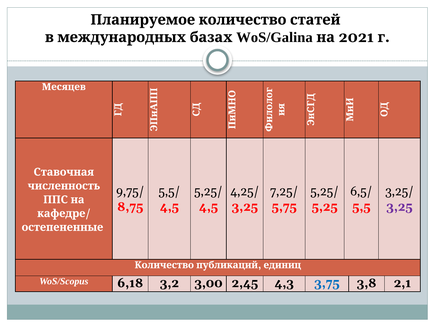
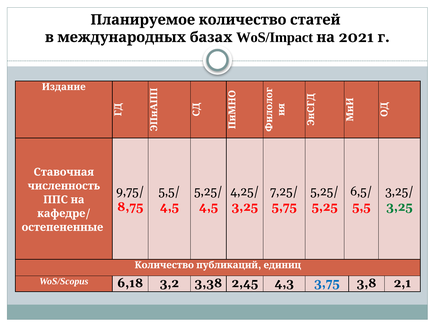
WoS/Galina: WoS/Galina -> WoS/Impact
Месяцев: Месяцев -> Издание
3,25 at (399, 206) colour: purple -> green
3,00: 3,00 -> 3,38
